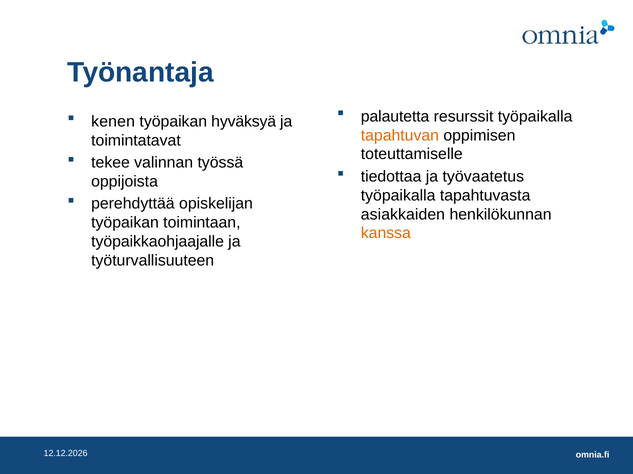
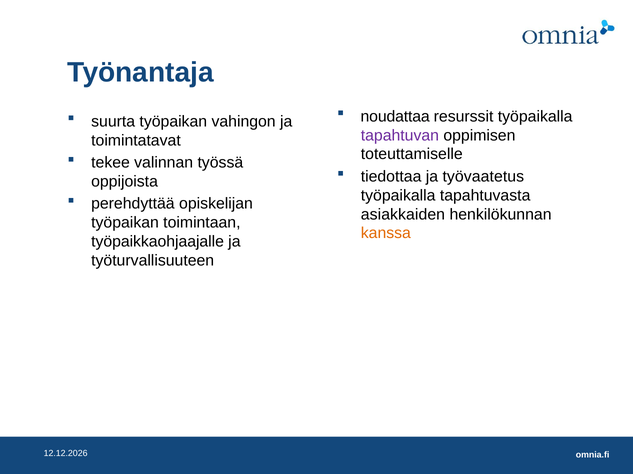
palautetta: palautetta -> noudattaa
kenen: kenen -> suurta
hyväksyä: hyväksyä -> vahingon
tapahtuvan colour: orange -> purple
